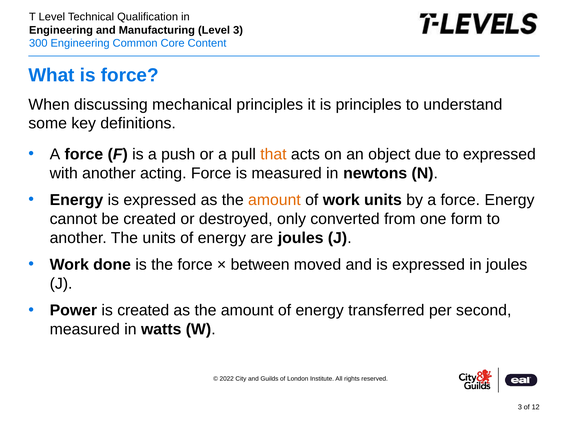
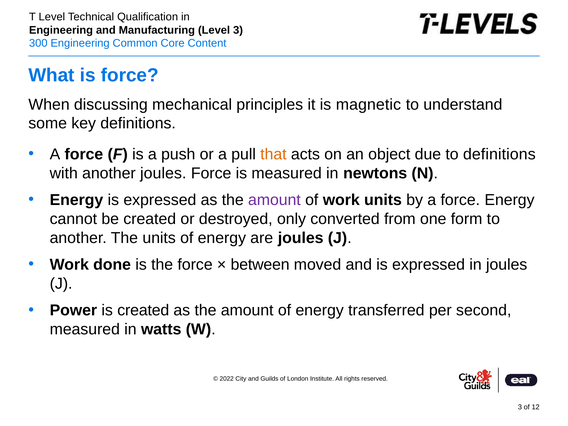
is principles: principles -> magnetic
to expressed: expressed -> definitions
another acting: acting -> joules
amount at (274, 200) colour: orange -> purple
